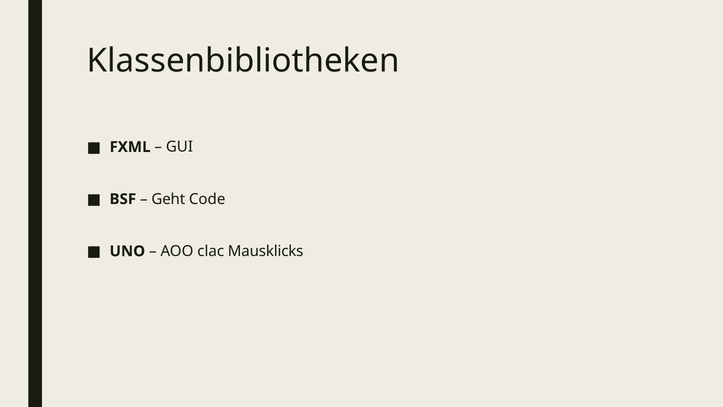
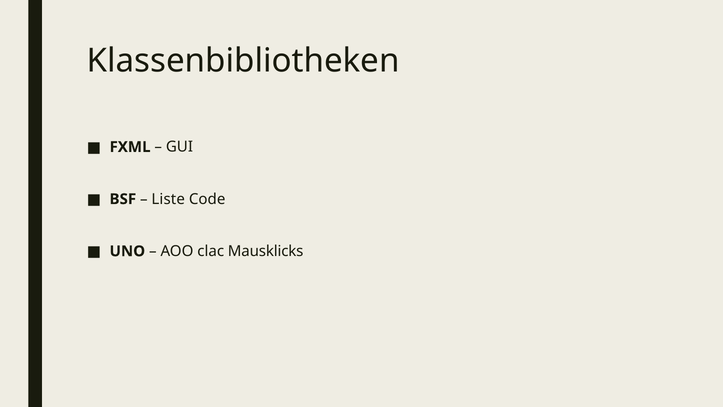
Geht: Geht -> Liste
